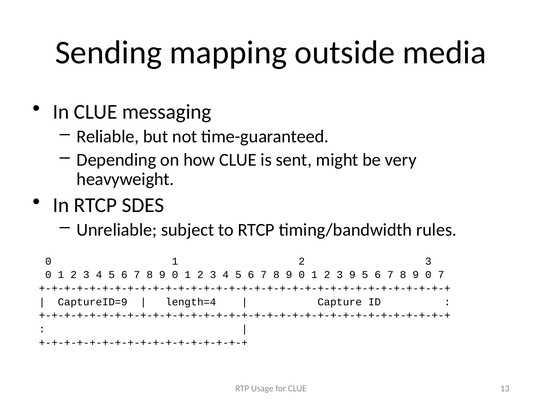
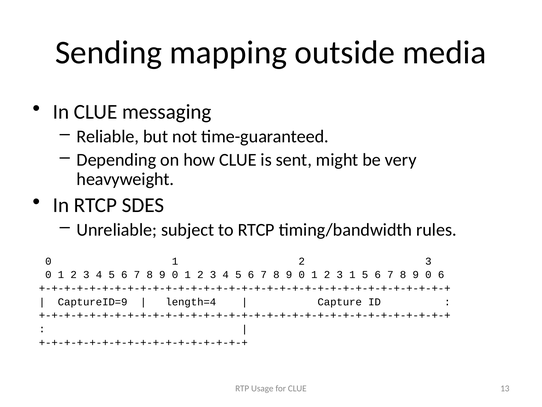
3 9: 9 -> 1
0 7: 7 -> 6
